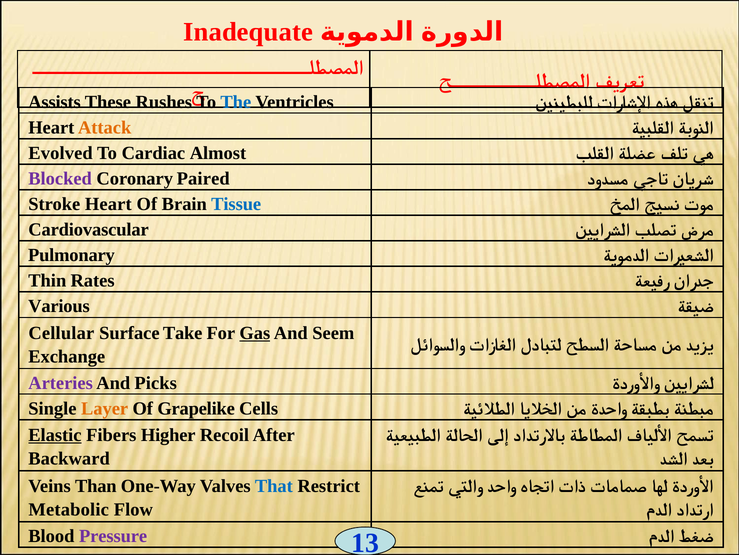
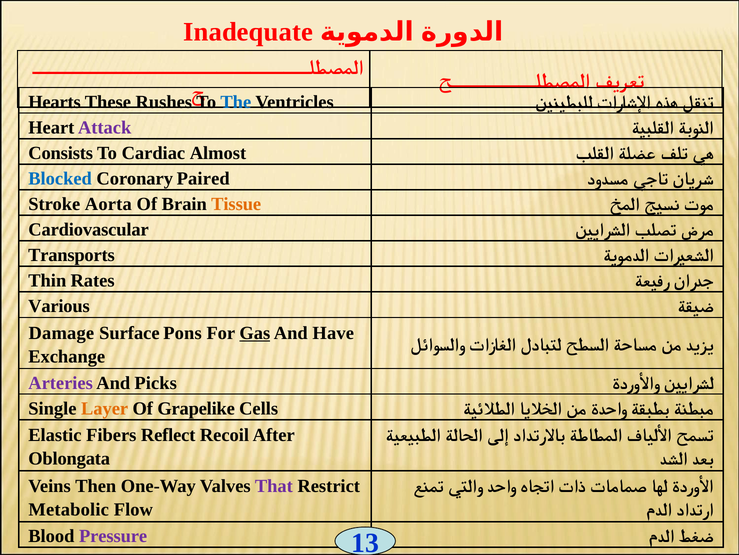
Assists: Assists -> Hearts
Attack colour: orange -> purple
Evolved: Evolved -> Consists
Blocked colour: purple -> blue
Stroke Heart: Heart -> Aorta
Tissue colour: blue -> orange
Pulmonary: Pulmonary -> Transports
Cellular: Cellular -> Damage
Take: Take -> Pons
Seem: Seem -> Have
Elastic underline: present -> none
Higher: Higher -> Reflect
Backward: Backward -> Oblongata
Than: Than -> Then
That colour: blue -> purple
